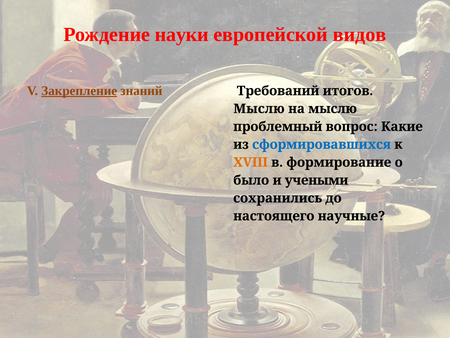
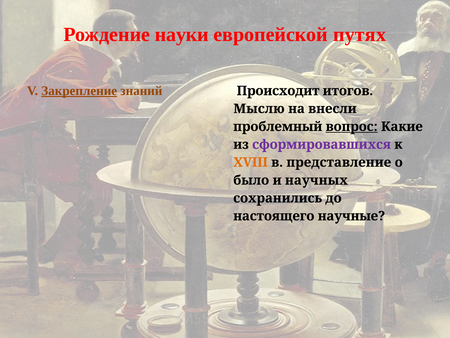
видов: видов -> путях
Требований: Требований -> Происходит
на мыслю: мыслю -> внесли
вопрос underline: none -> present
сформировавшихся colour: blue -> purple
формирование: формирование -> представление
учеными: учеными -> научных
